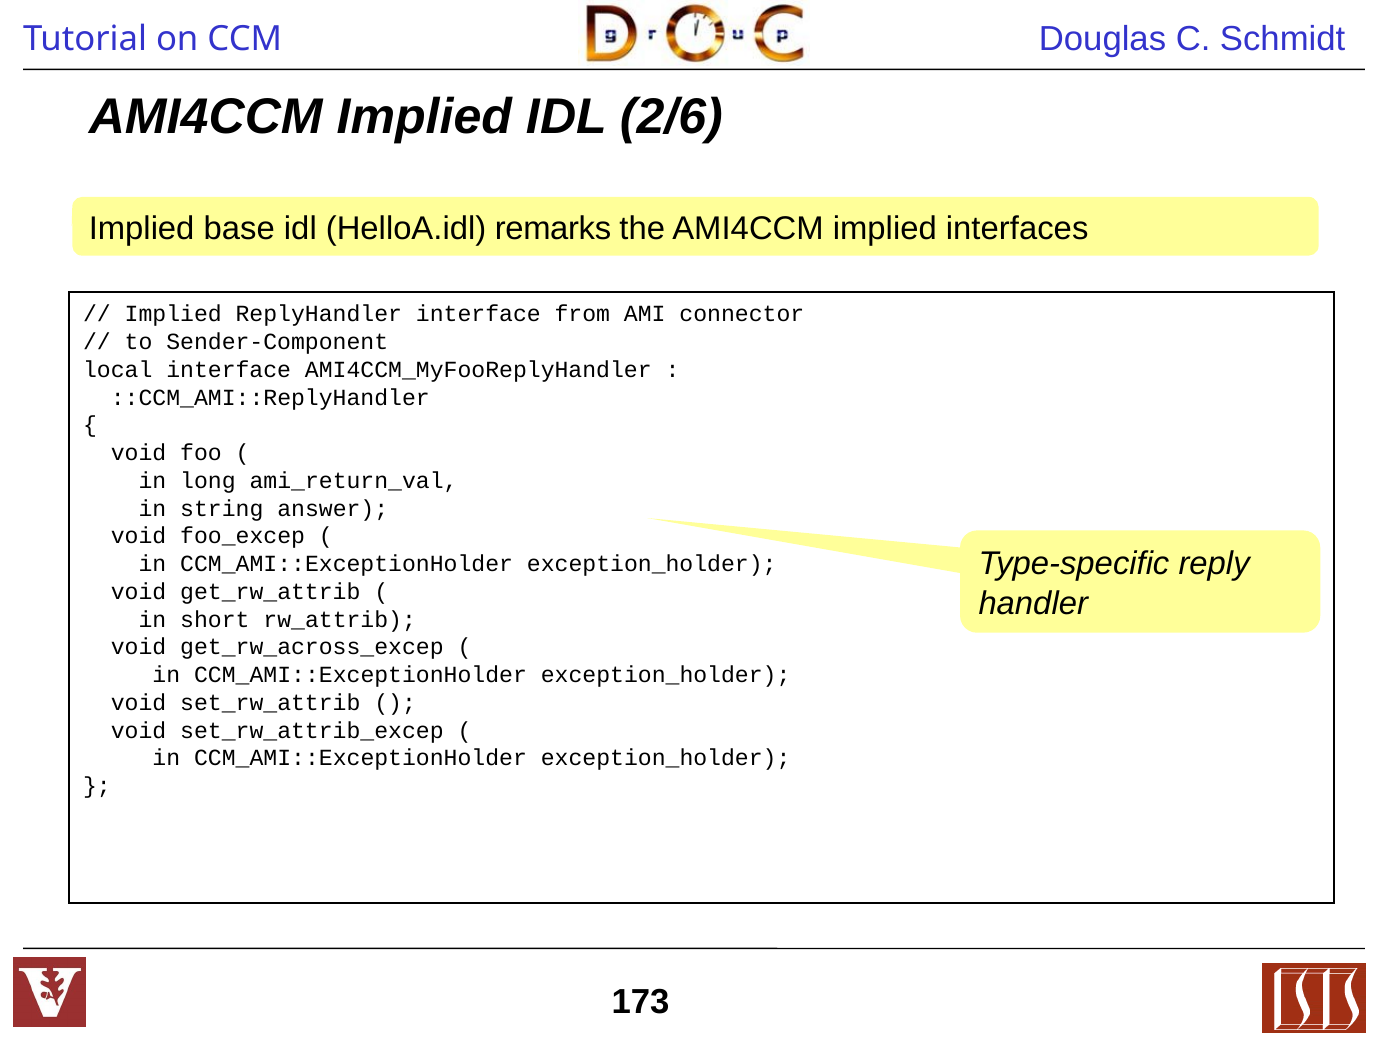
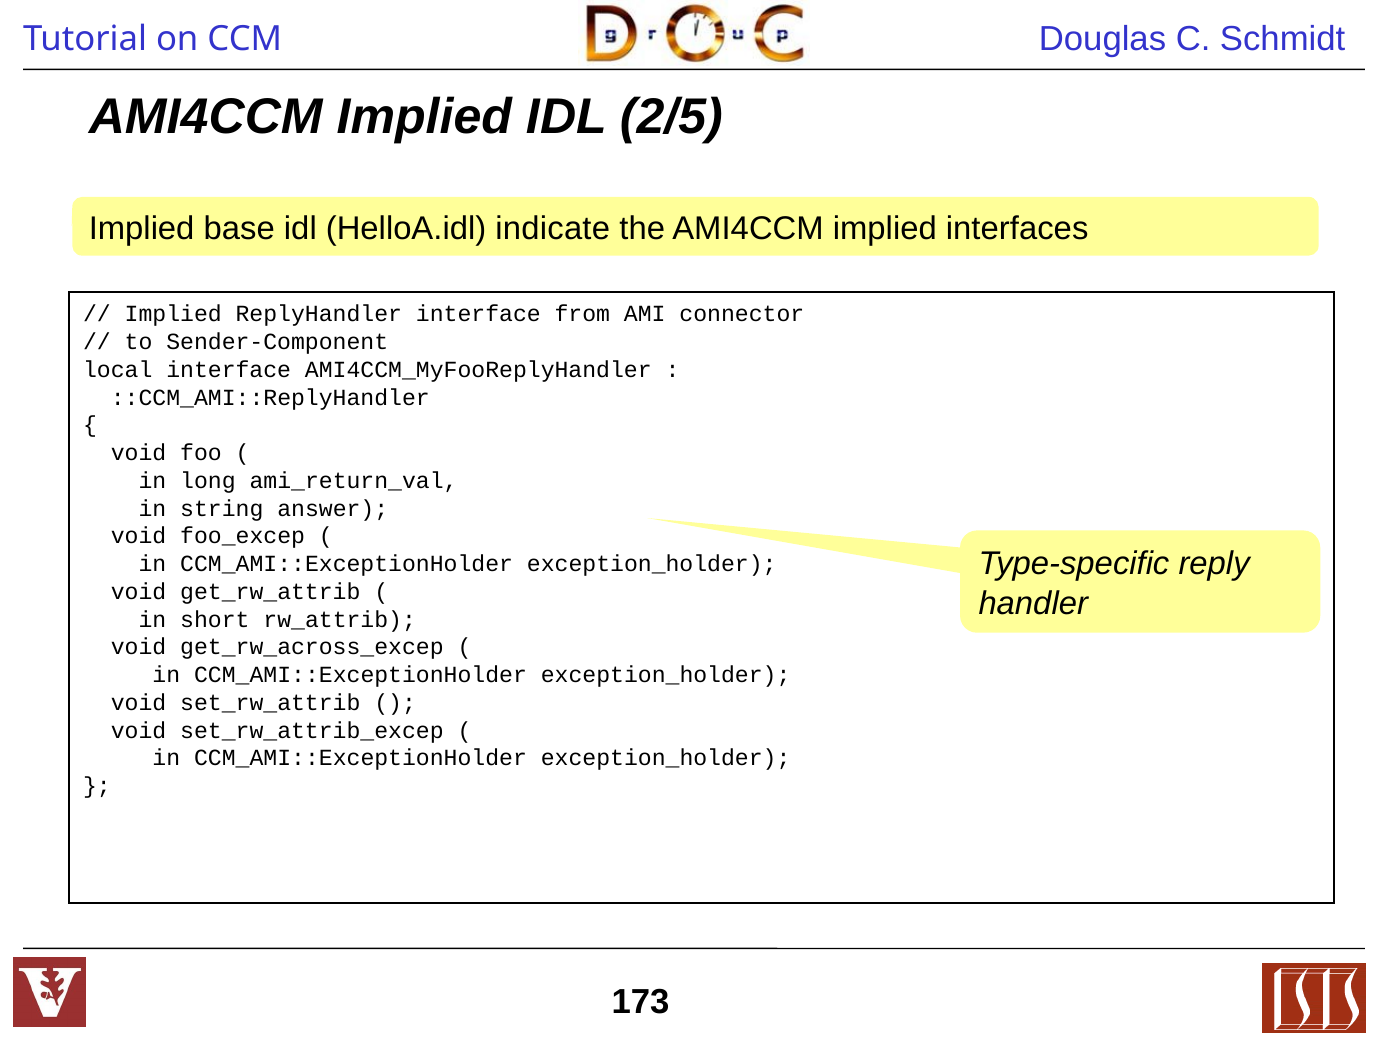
2/6: 2/6 -> 2/5
remarks: remarks -> indicate
